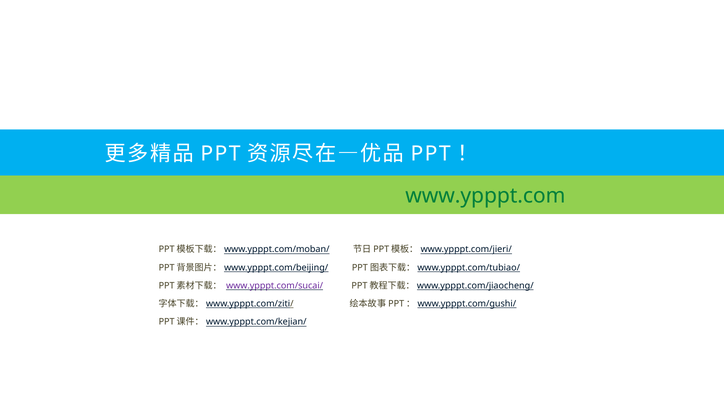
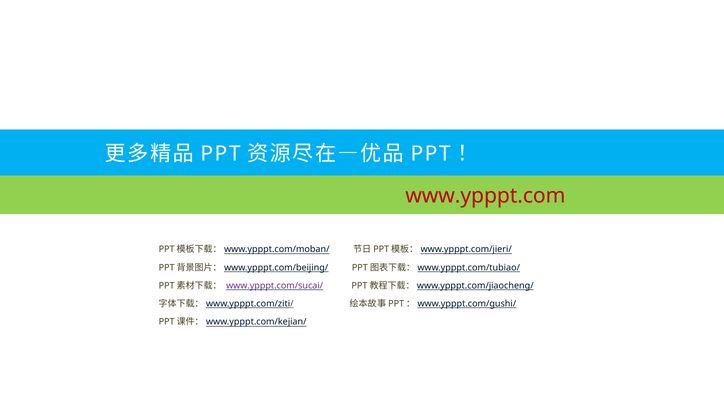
www.ypppt.com colour: green -> red
